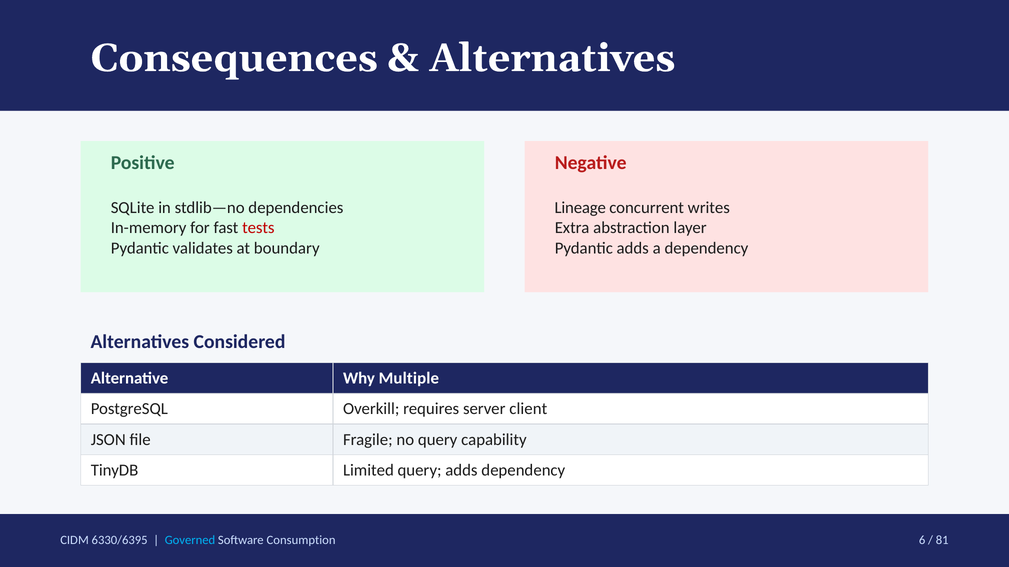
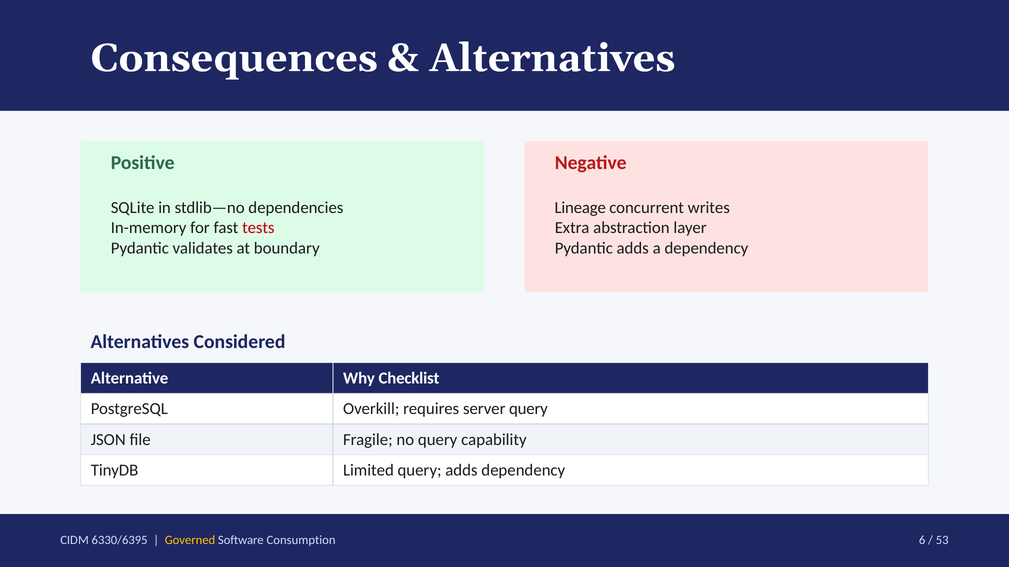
Multiple: Multiple -> Checklist
server client: client -> query
Governed colour: light blue -> yellow
81: 81 -> 53
